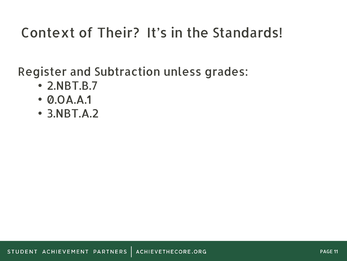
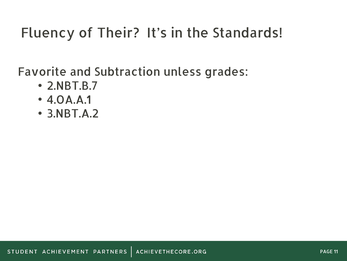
Context: Context -> Fluency
Register: Register -> Favorite
0.OA.A.1: 0.OA.A.1 -> 4.OA.A.1
